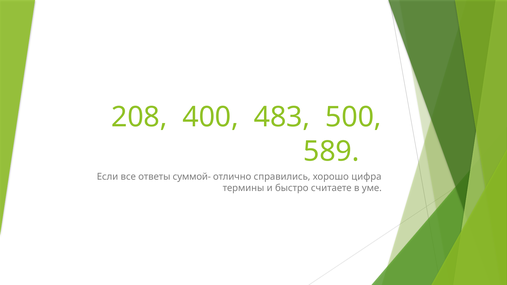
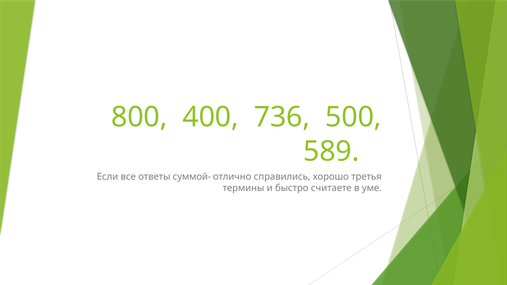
208: 208 -> 800
483: 483 -> 736
цифра: цифра -> третья
